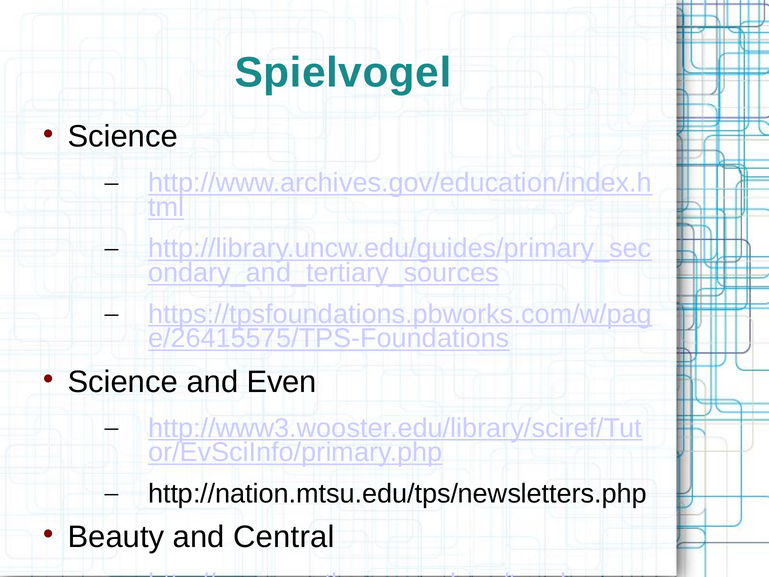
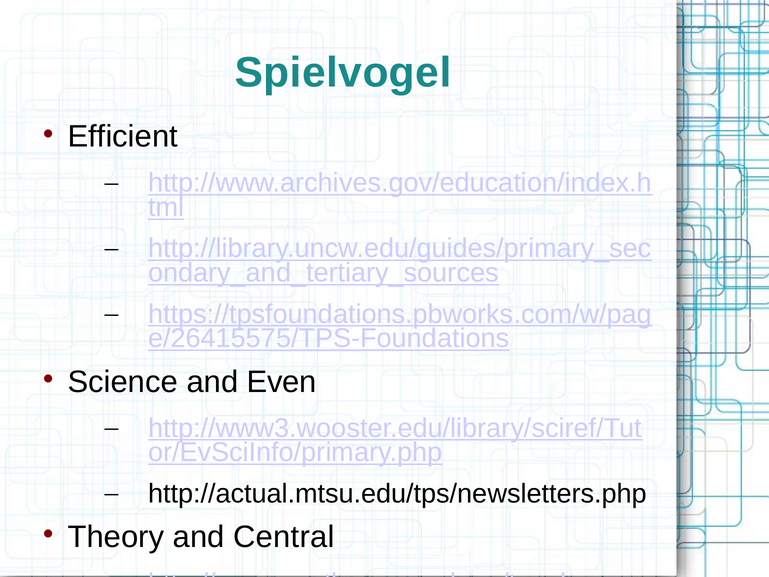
Science at (123, 137): Science -> Efficient
http://nation.mtsu.edu/tps/newsletters.php: http://nation.mtsu.edu/tps/newsletters.php -> http://actual.mtsu.edu/tps/newsletters.php
Beauty: Beauty -> Theory
